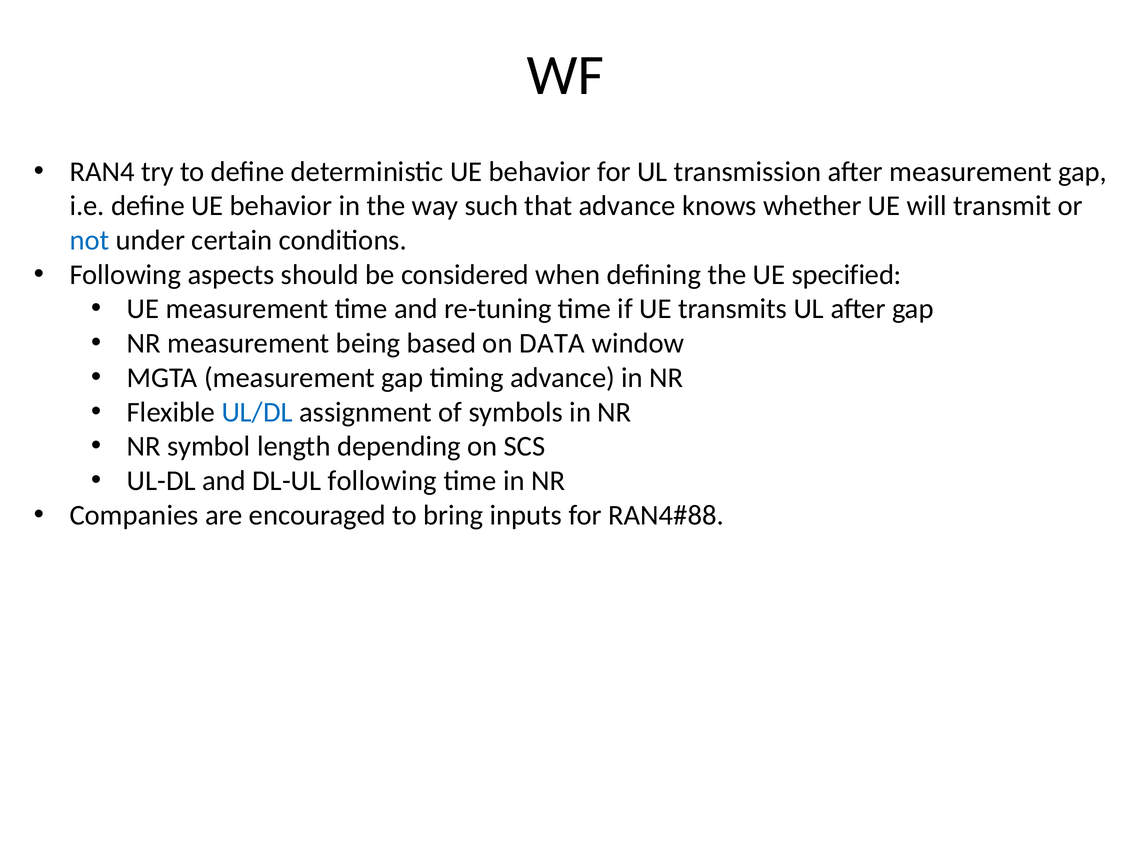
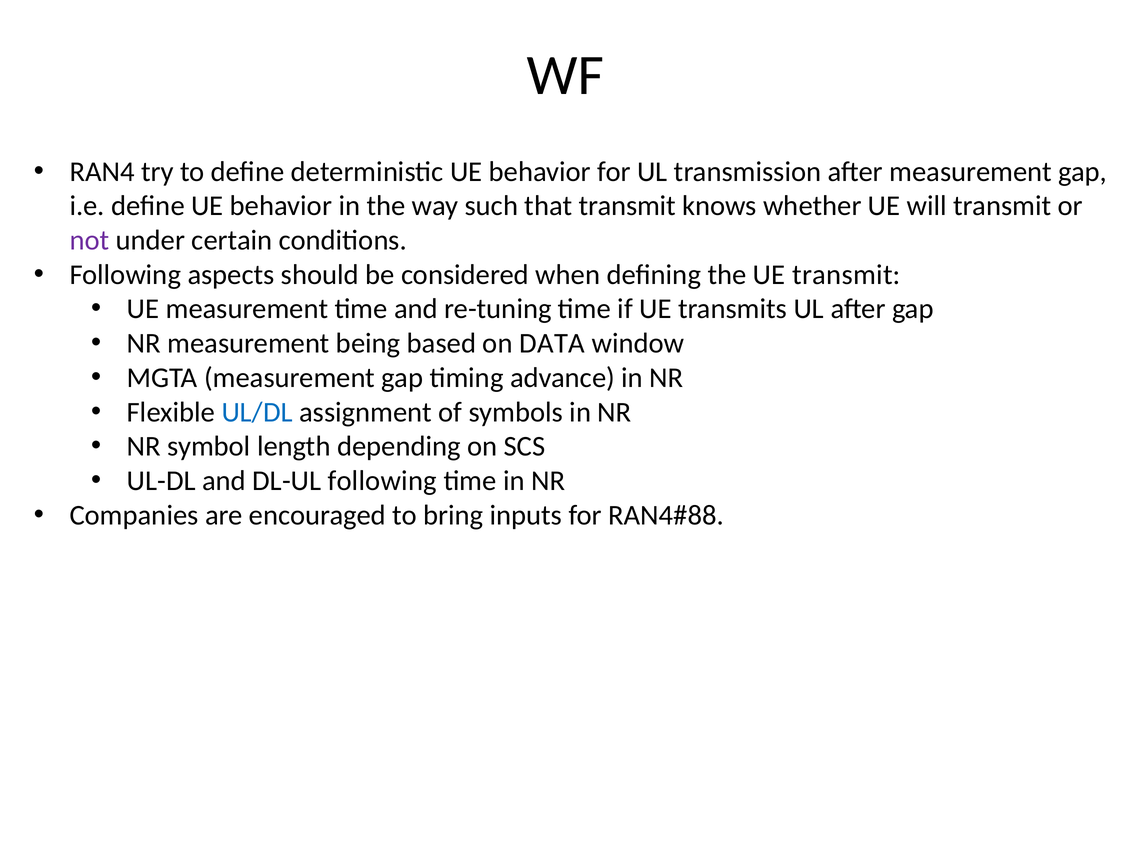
that advance: advance -> transmit
not colour: blue -> purple
UE specified: specified -> transmit
